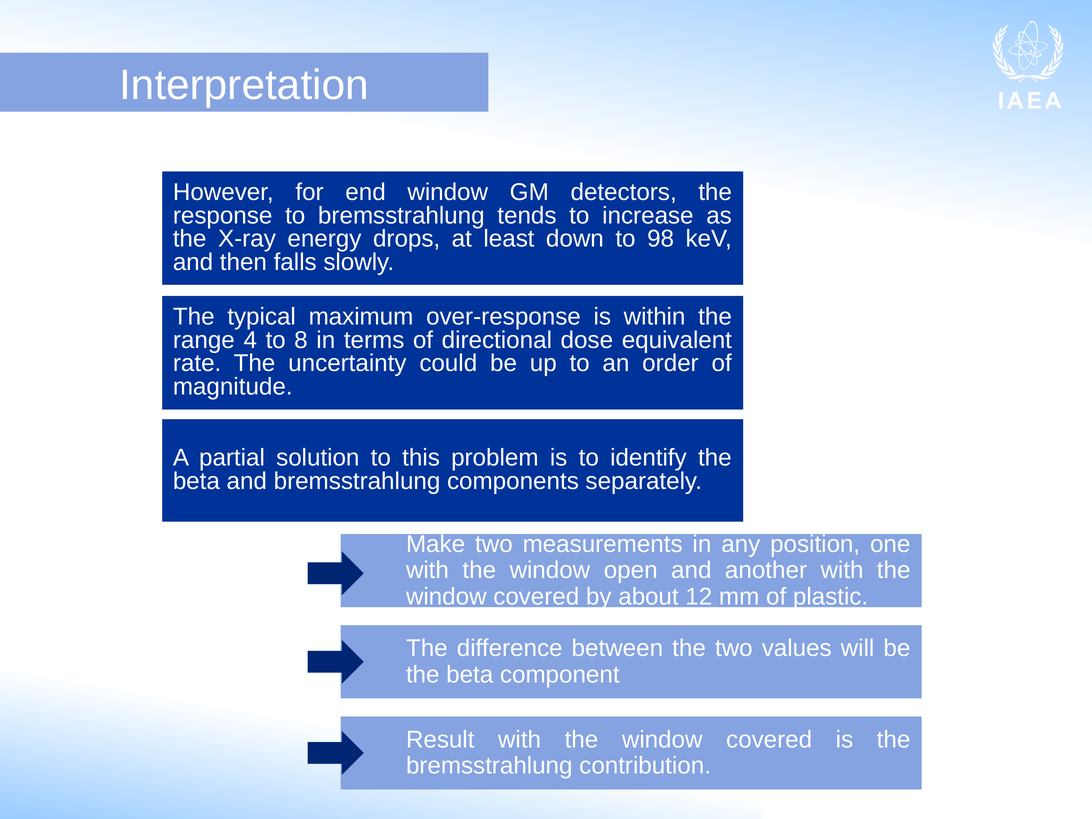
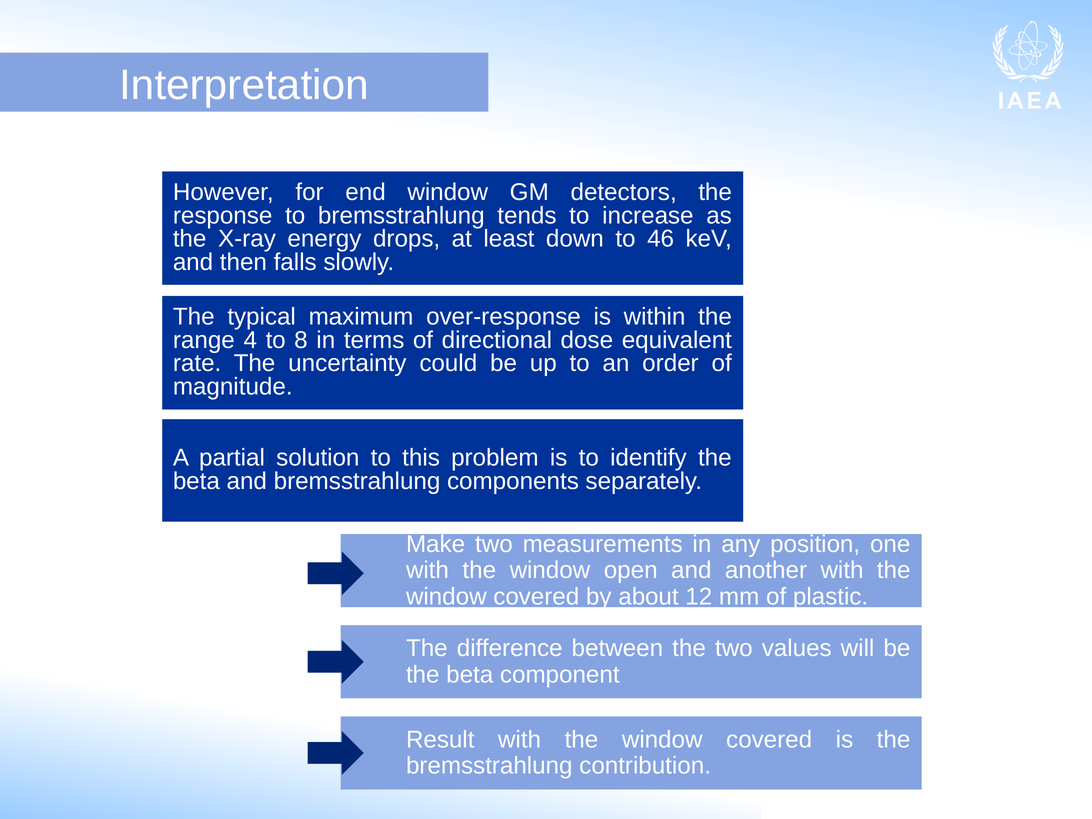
98: 98 -> 46
